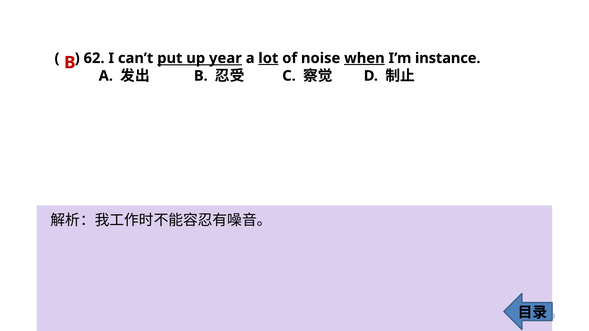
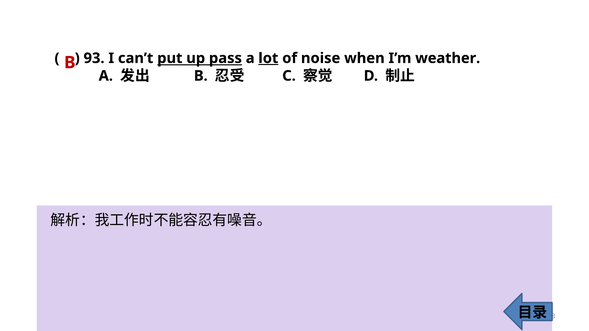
62: 62 -> 93
year: year -> pass
when underline: present -> none
instance: instance -> weather
